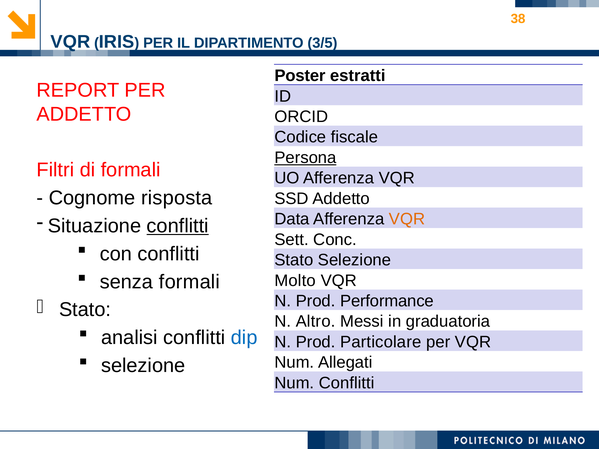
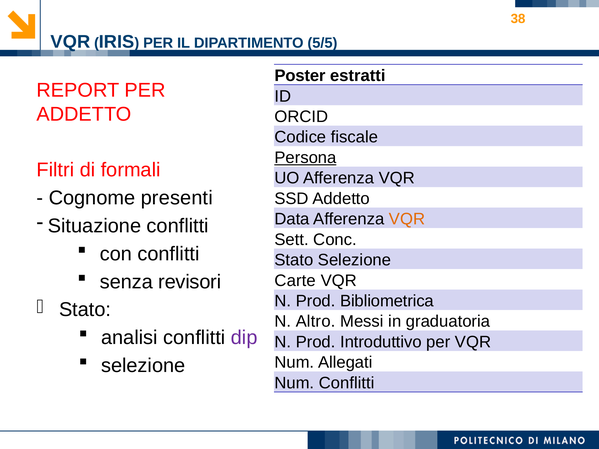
3/5: 3/5 -> 5/5
risposta: risposta -> presenti
conflitti at (178, 226) underline: present -> none
senza formali: formali -> revisori
Molto: Molto -> Carte
Performance: Performance -> Bibliometrica
dip colour: blue -> purple
Particolare: Particolare -> Introduttivo
